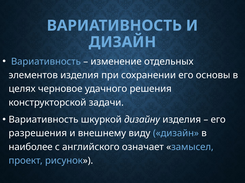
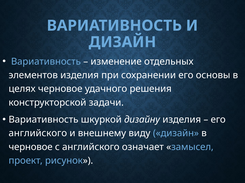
разрешения at (38, 134): разрешения -> английского
наиболее at (31, 148): наиболее -> черновое
